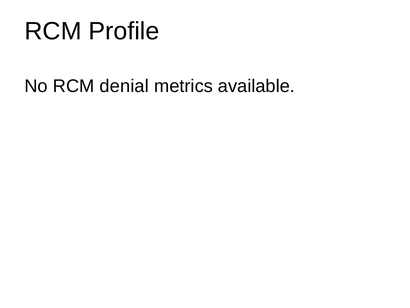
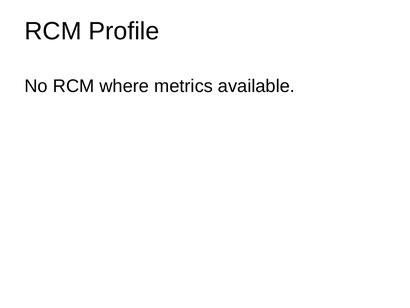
denial: denial -> where
